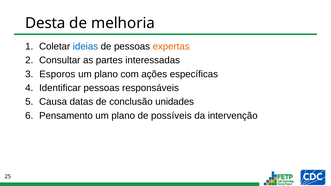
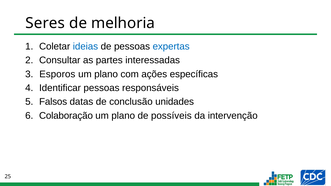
Desta: Desta -> Seres
expertas colour: orange -> blue
Causa: Causa -> Falsos
Pensamento: Pensamento -> Colaboração
